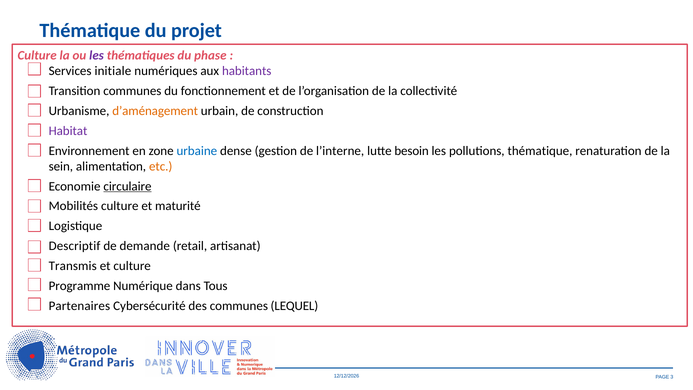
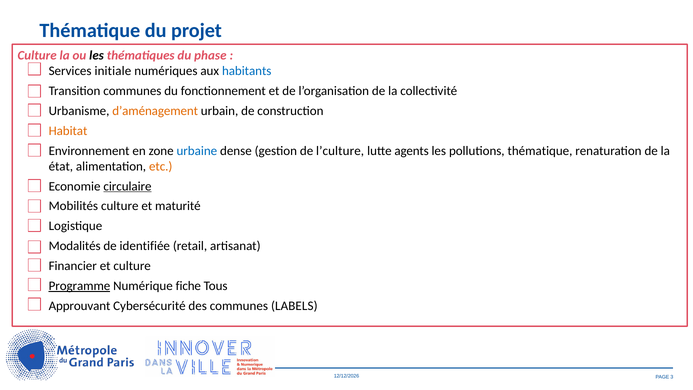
les at (97, 55) colour: purple -> black
habitants colour: purple -> blue
Habitat colour: purple -> orange
l’interne: l’interne -> l’culture
besoin: besoin -> agents
sein: sein -> état
Descriptif: Descriptif -> Modalités
demande: demande -> identifiée
Transmis: Transmis -> Financier
Programme underline: none -> present
dans: dans -> fiche
Partenaires: Partenaires -> Approuvant
LEQUEL: LEQUEL -> LABELS
